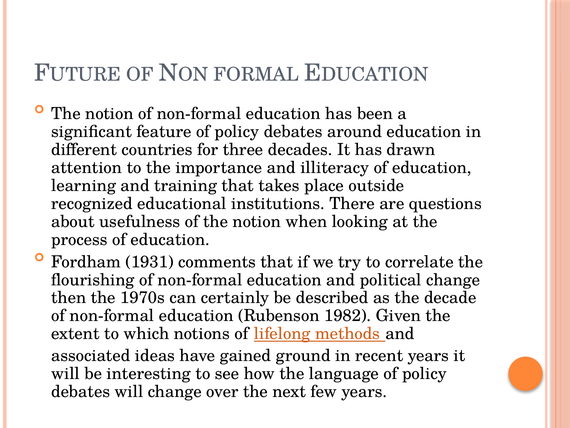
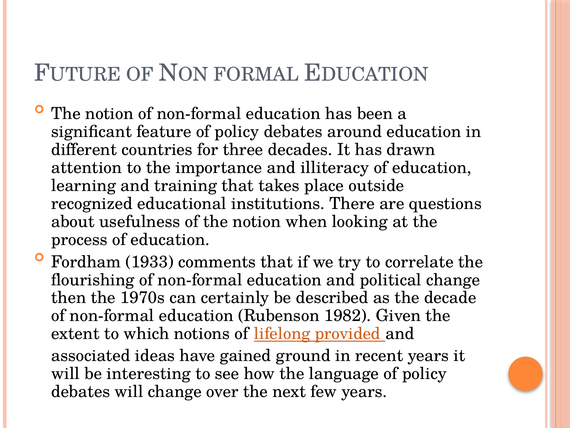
1931: 1931 -> 1933
methods: methods -> provided
